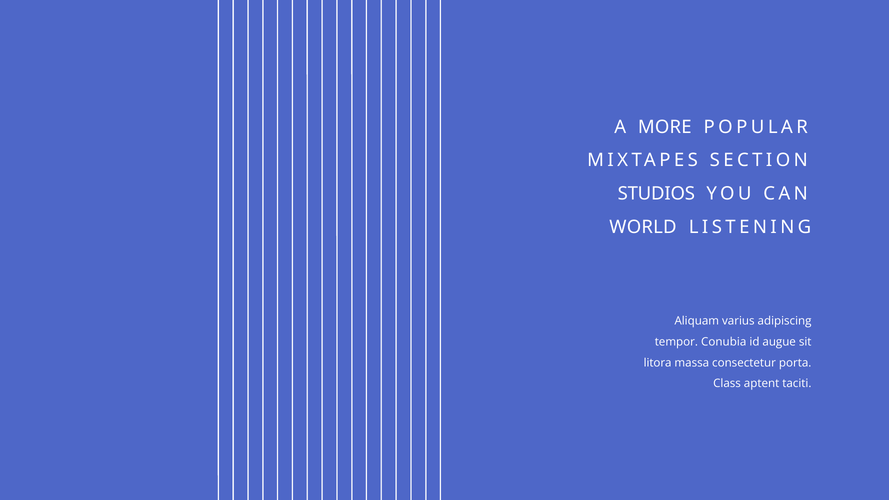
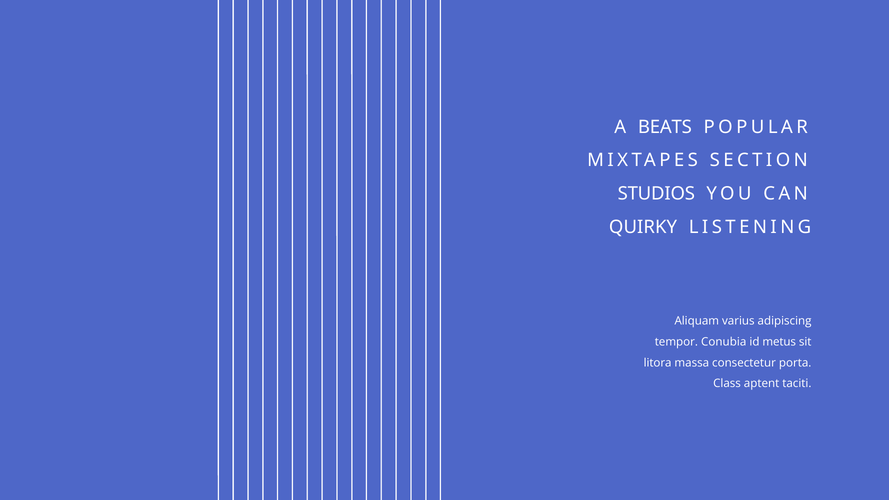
MORE: MORE -> BEATS
WORLD: WORLD -> QUIRKY
augue: augue -> metus
